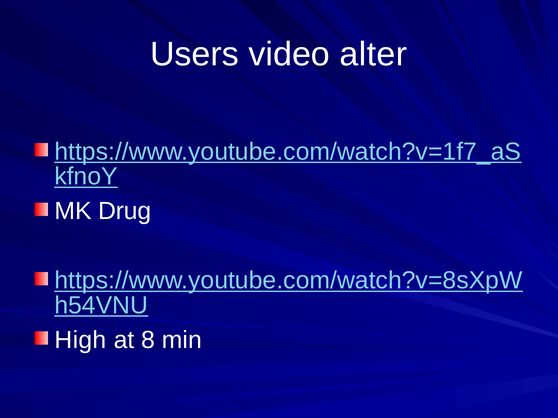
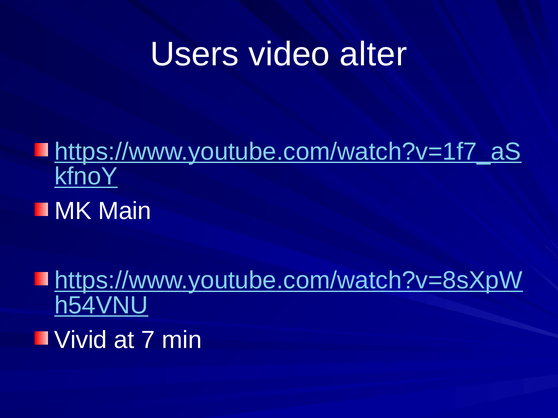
Drug: Drug -> Main
High: High -> Vivid
8: 8 -> 7
